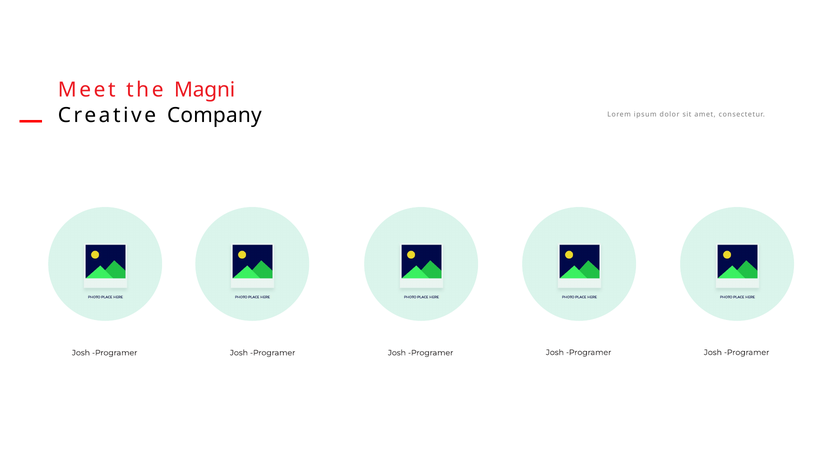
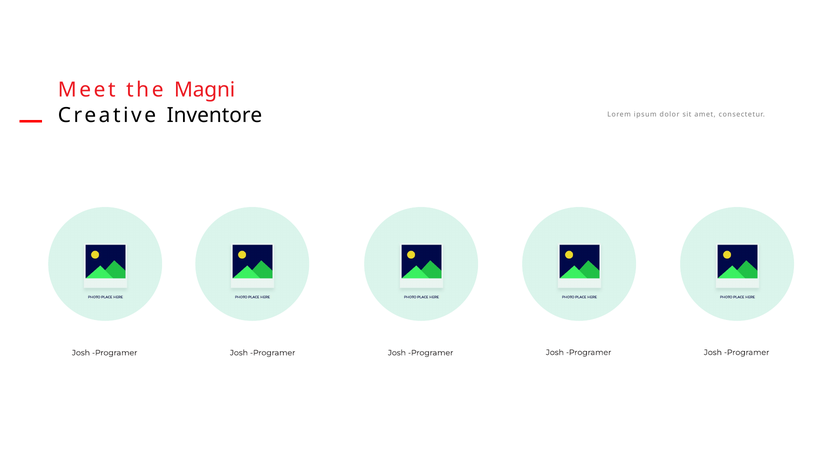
Company: Company -> Inventore
